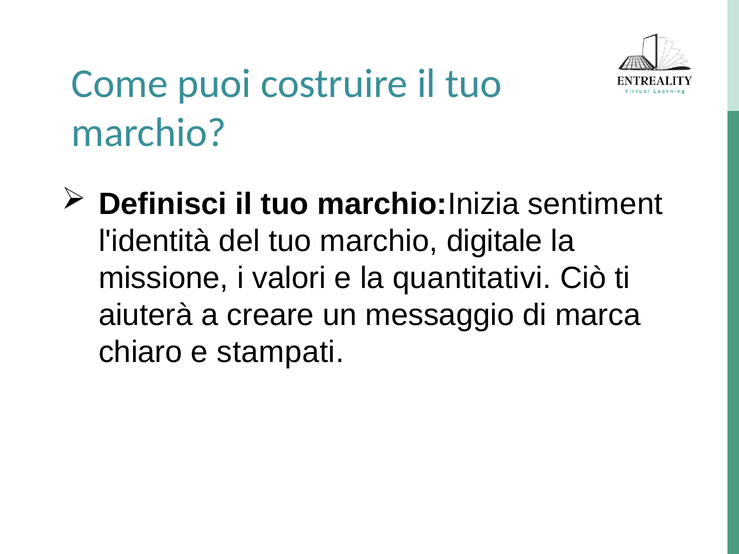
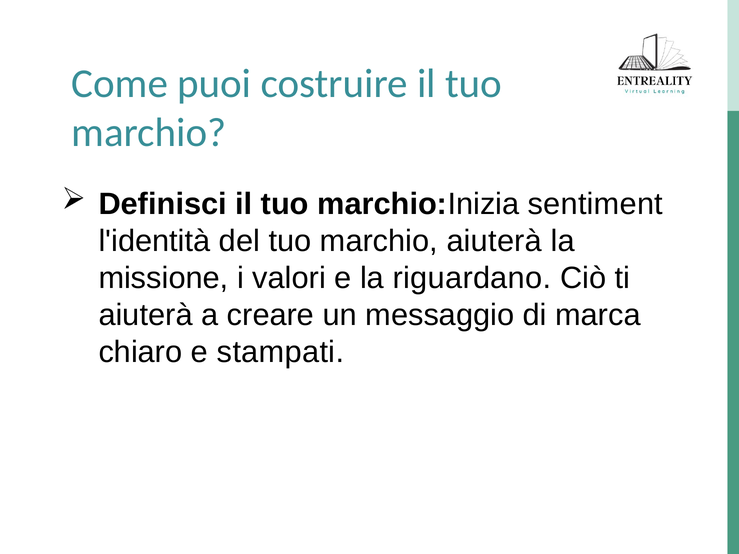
marchio digitale: digitale -> aiuterà
quantitativi: quantitativi -> riguardano
